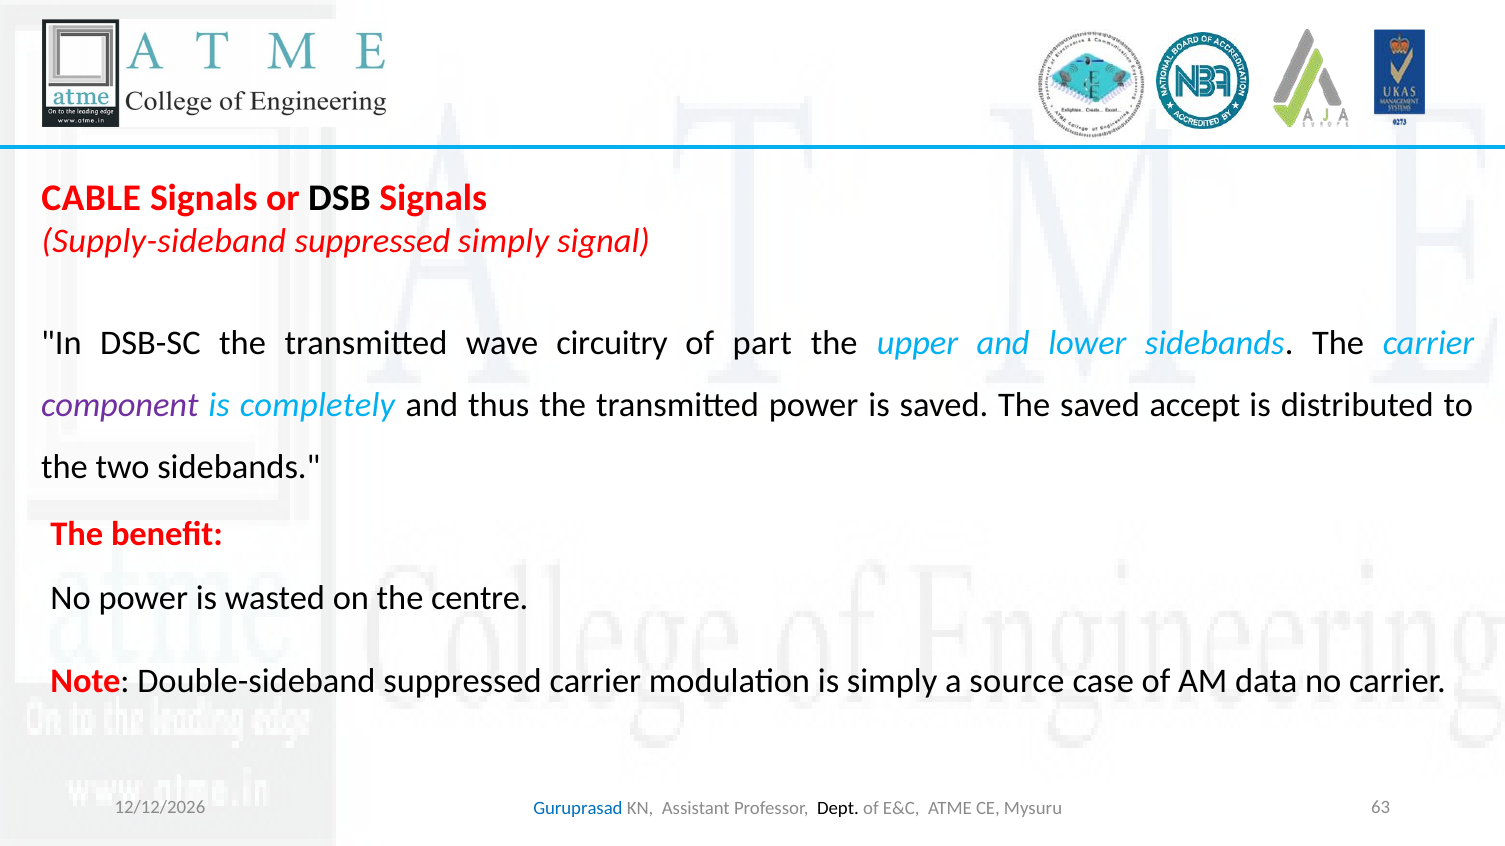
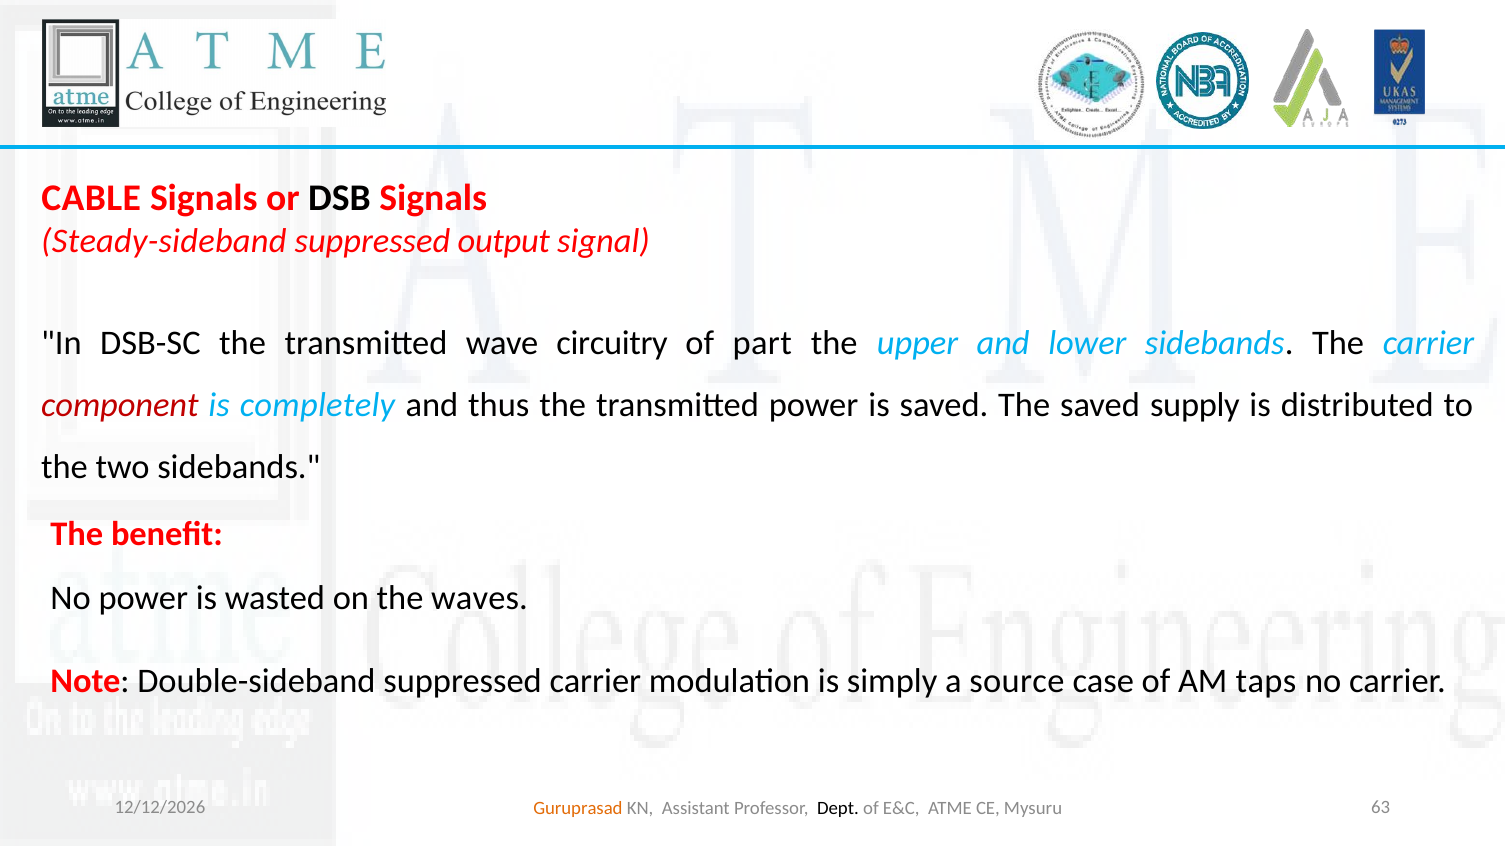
Supply-sideband: Supply-sideband -> Steady-sideband
suppressed simply: simply -> output
component colour: purple -> red
accept: accept -> supply
centre: centre -> waves
data: data -> taps
Guruprasad colour: blue -> orange
